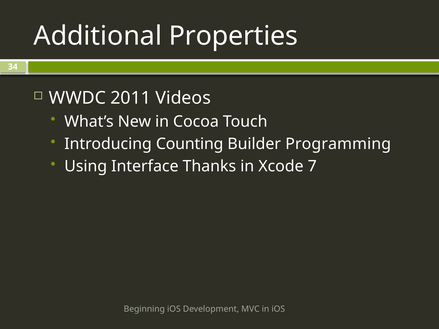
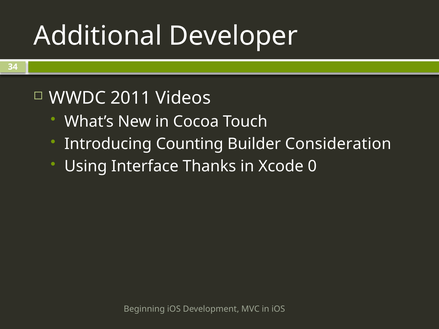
Properties: Properties -> Developer
Programming: Programming -> Consideration
7: 7 -> 0
